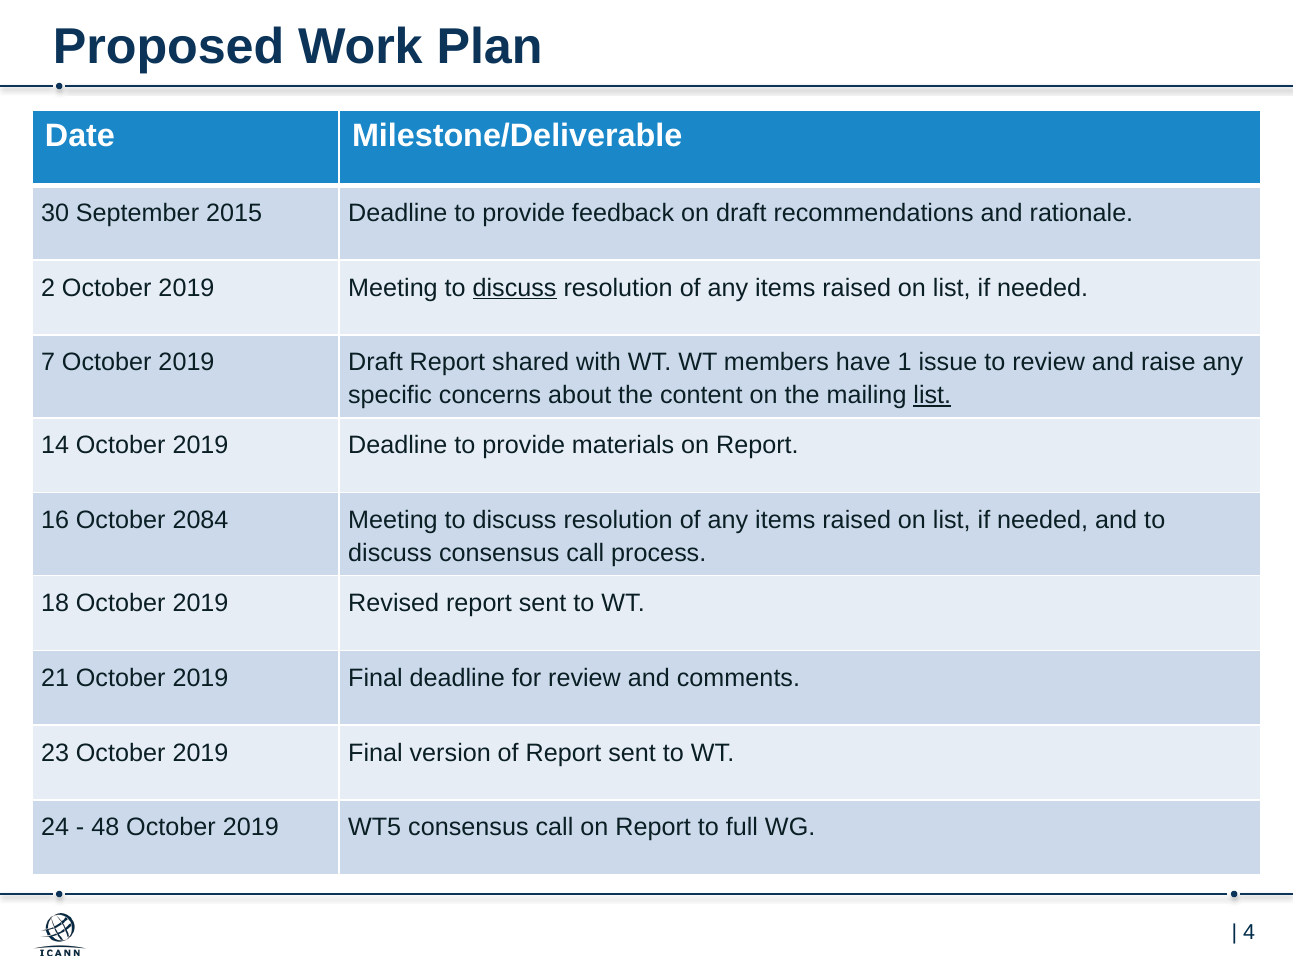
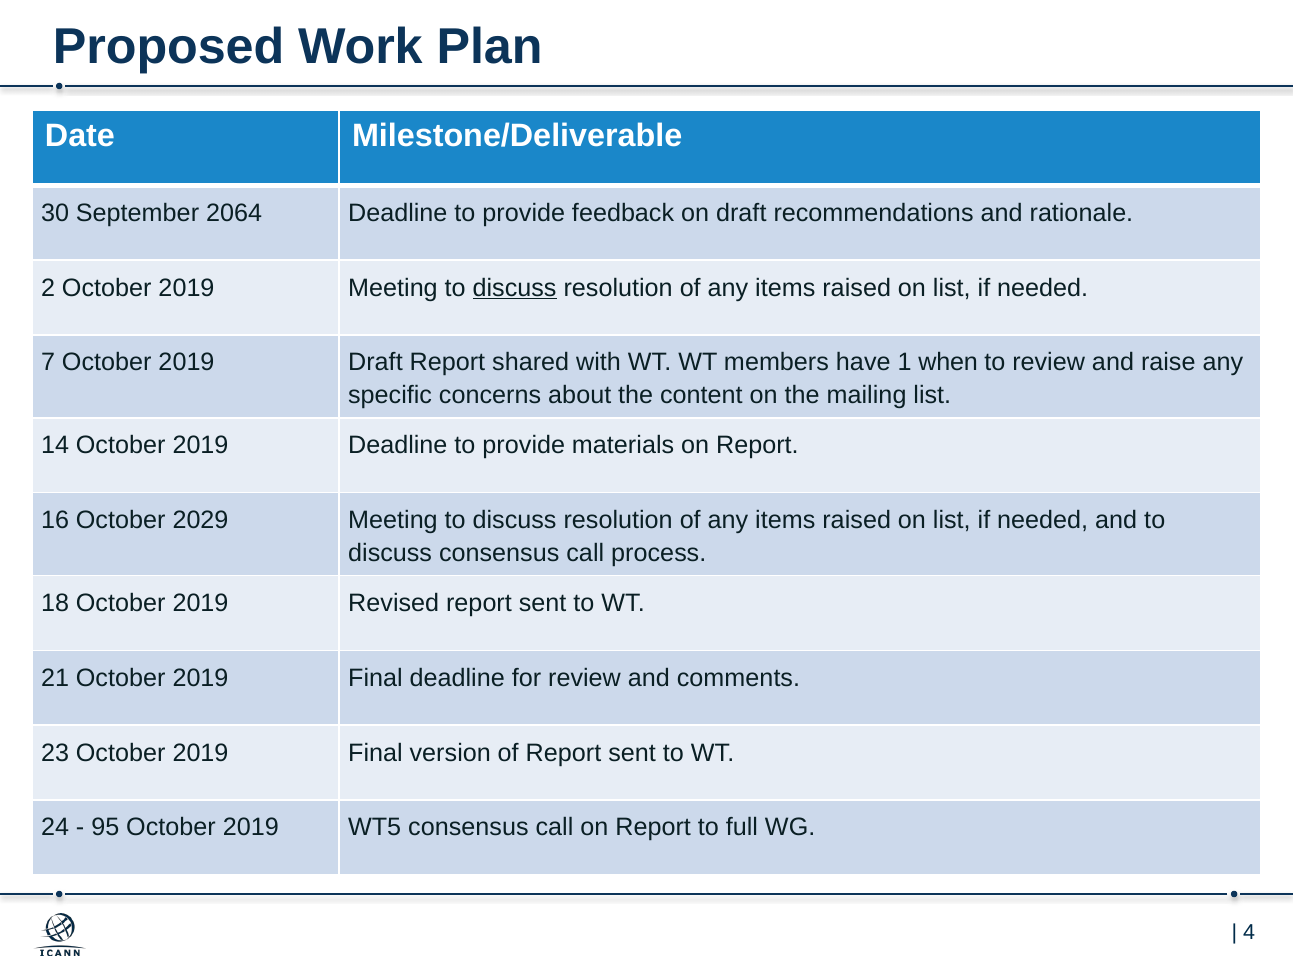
2015: 2015 -> 2064
issue: issue -> when
list at (932, 395) underline: present -> none
2084: 2084 -> 2029
48: 48 -> 95
